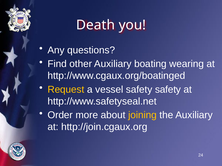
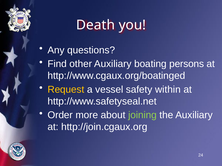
wearing: wearing -> persons
safety safety: safety -> within
joining colour: yellow -> light green
